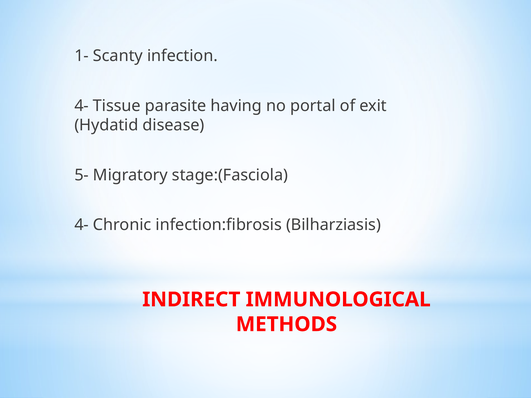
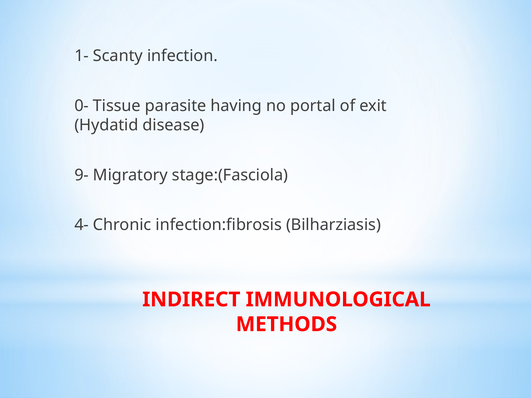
4- at (82, 106): 4- -> 0-
5-: 5- -> 9-
